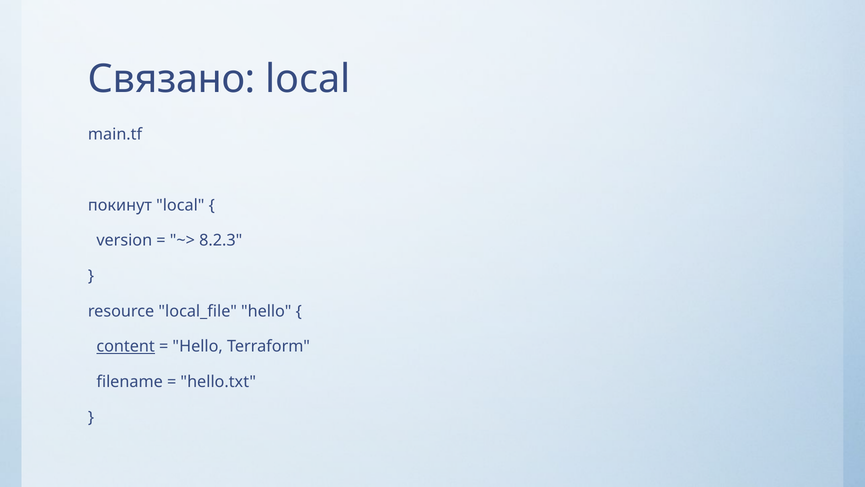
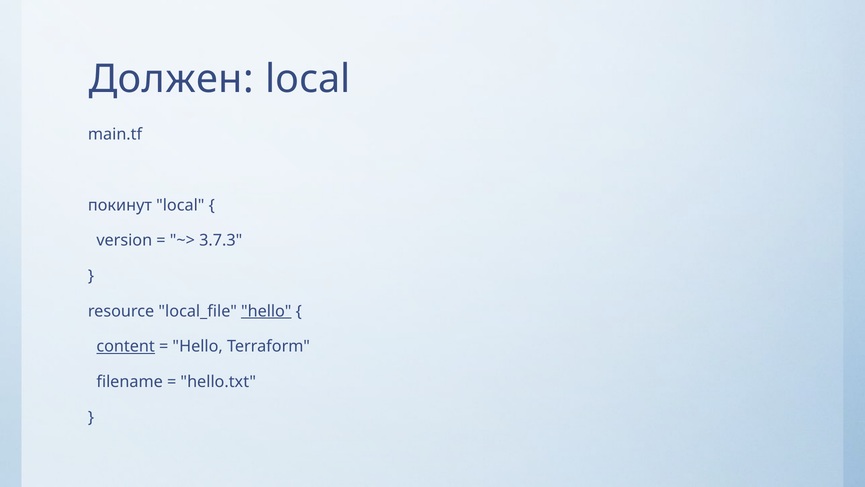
Связано: Связано -> Должен
8.2.3: 8.2.3 -> 3.7.3
hello at (266, 311) underline: none -> present
